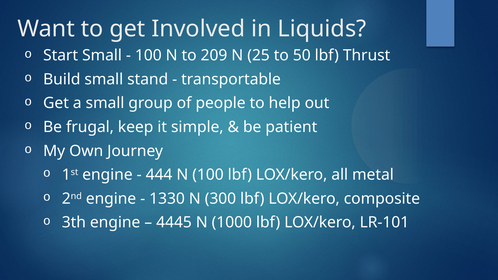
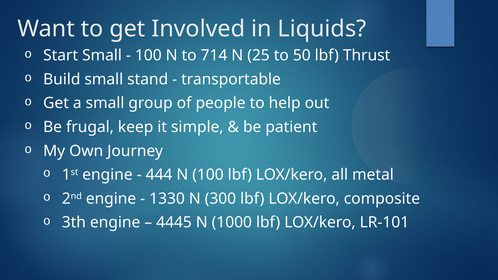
209: 209 -> 714
